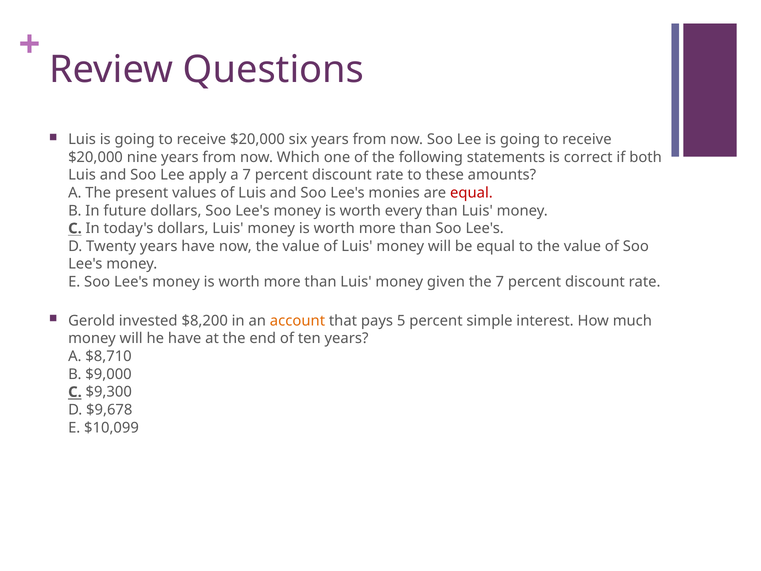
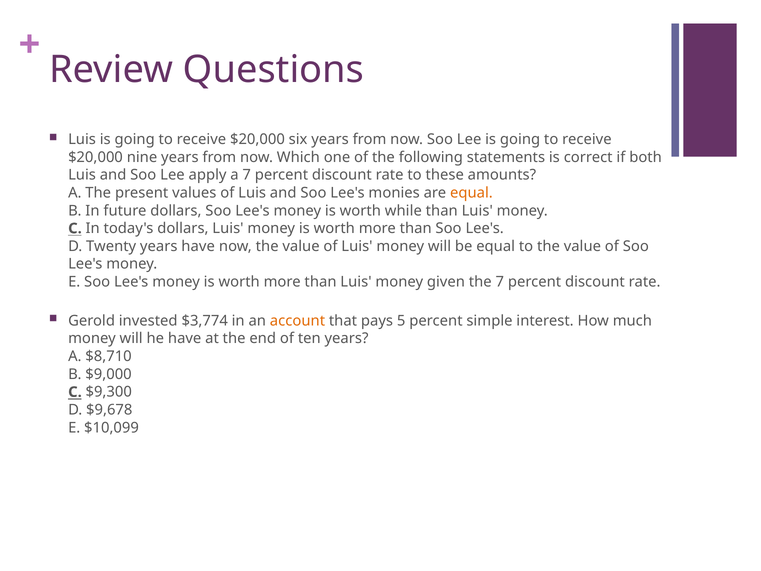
equal at (471, 193) colour: red -> orange
every: every -> while
$8,200: $8,200 -> $3,774
